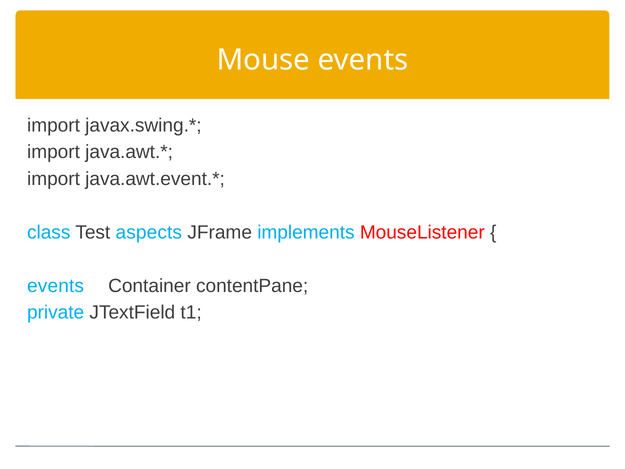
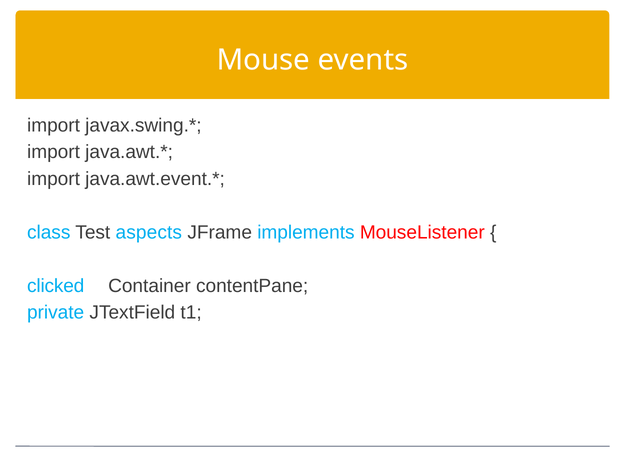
events at (56, 286): events -> clicked
